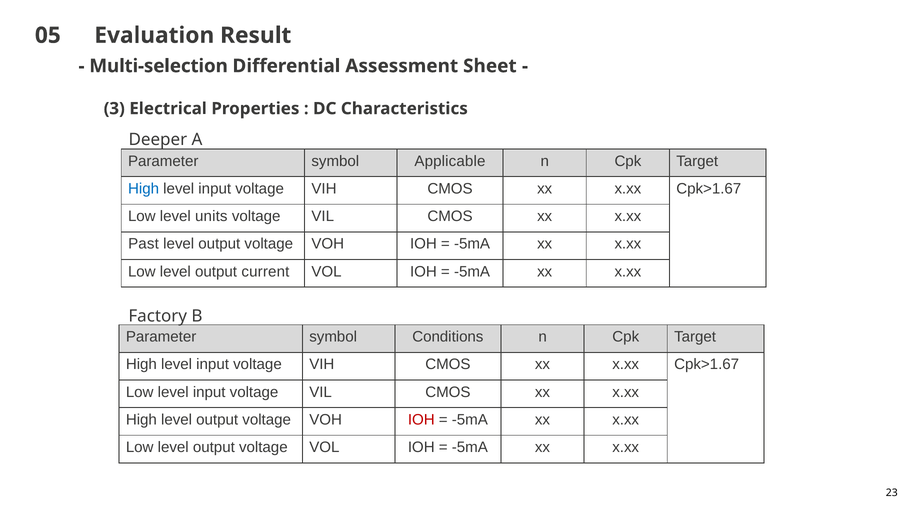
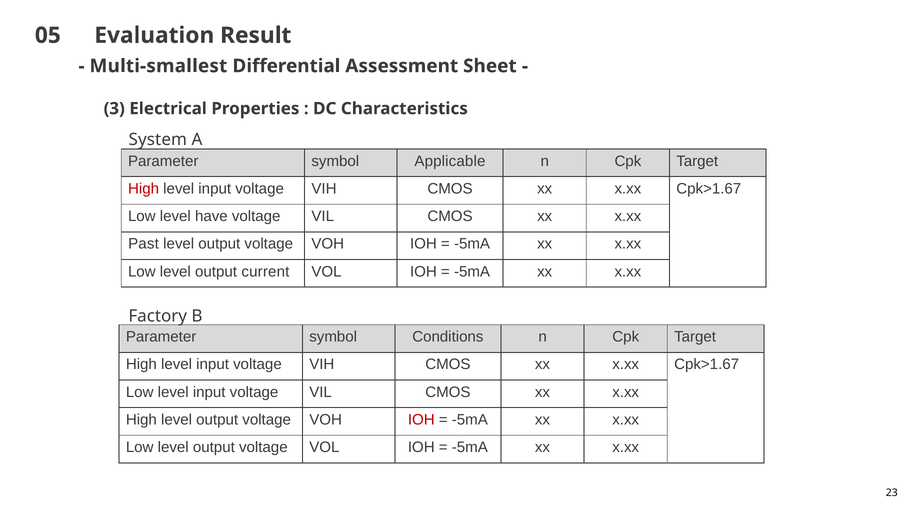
Multi-selection: Multi-selection -> Multi-smallest
Deeper: Deeper -> System
High at (144, 189) colour: blue -> red
units: units -> have
